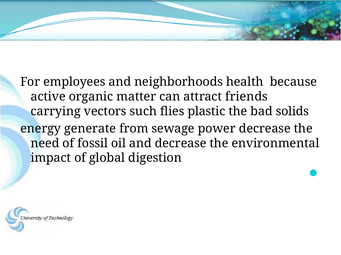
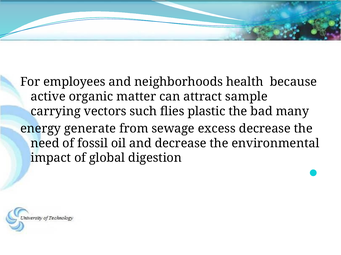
friends: friends -> sample
solids: solids -> many
power: power -> excess
